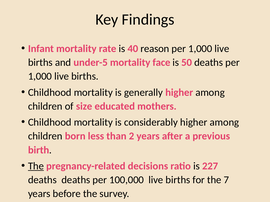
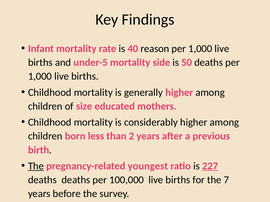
face: face -> side
decisions: decisions -> youngest
227 underline: none -> present
